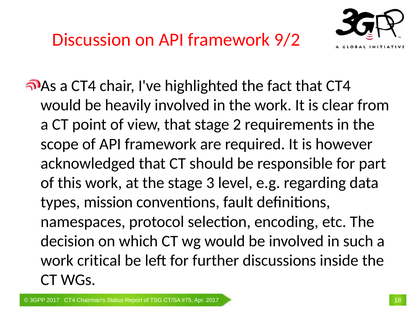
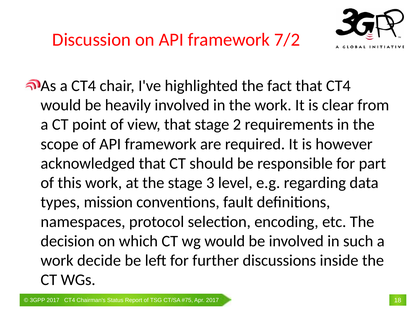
9/2: 9/2 -> 7/2
critical: critical -> decide
